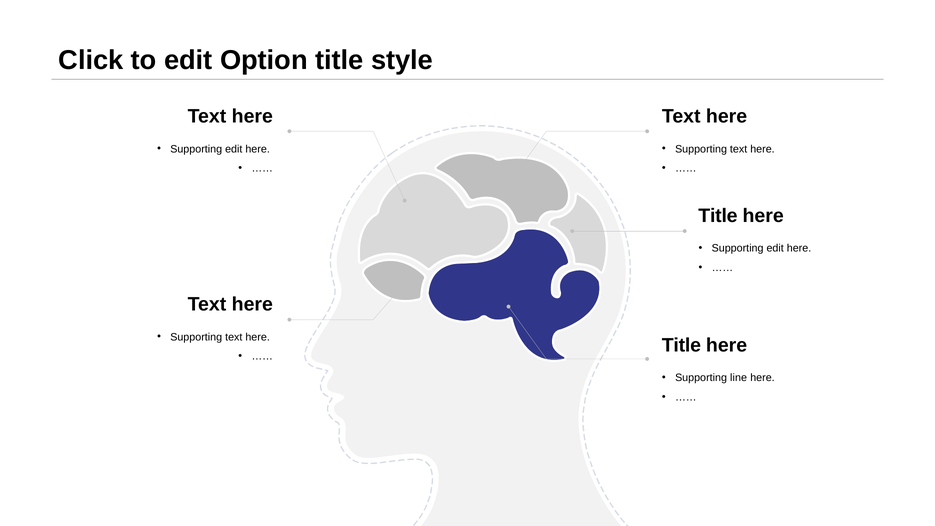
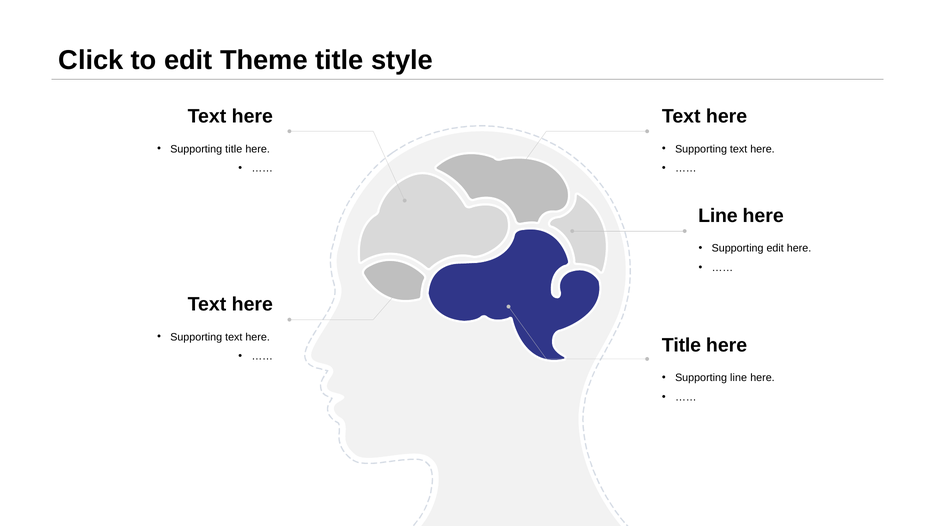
Option: Option -> Theme
edit at (234, 149): edit -> title
Title at (718, 216): Title -> Line
